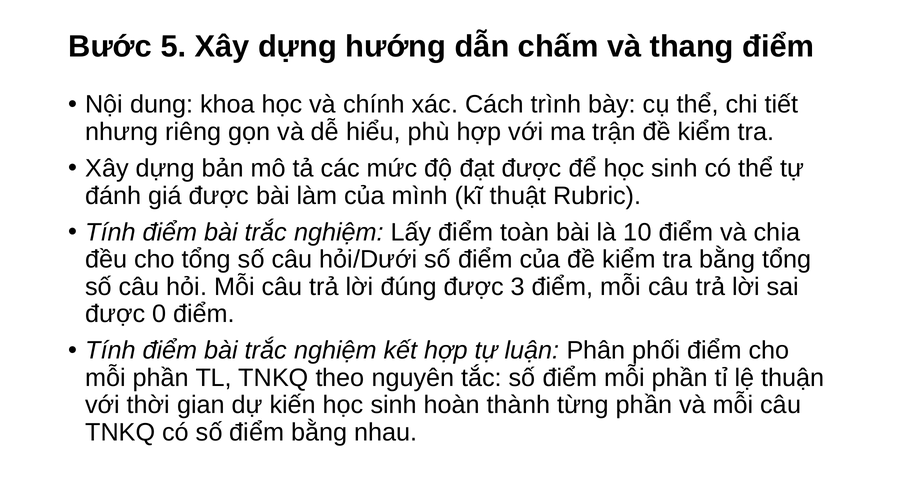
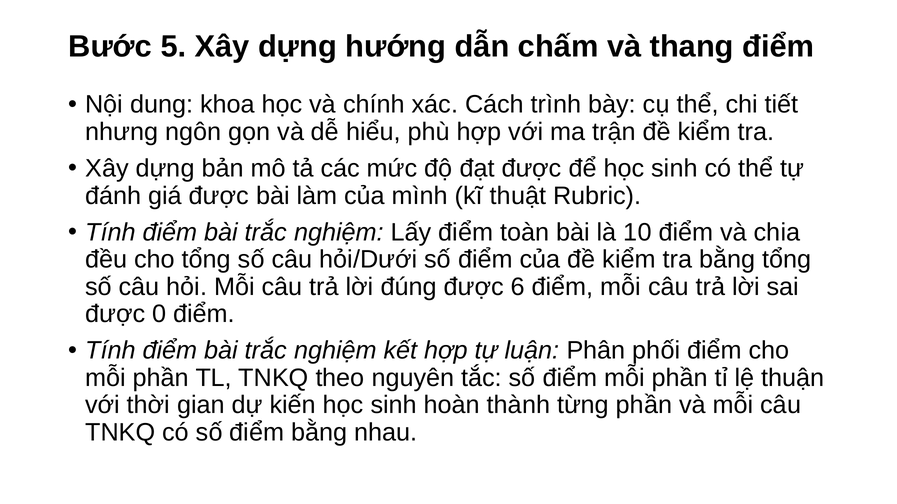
riêng: riêng -> ngôn
3: 3 -> 6
